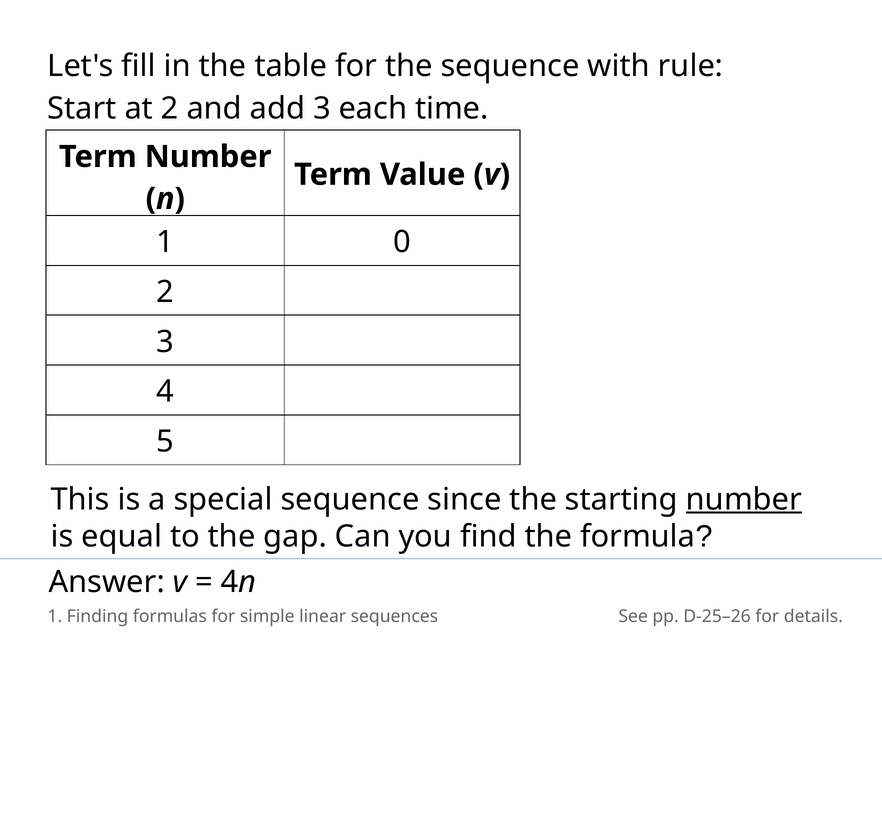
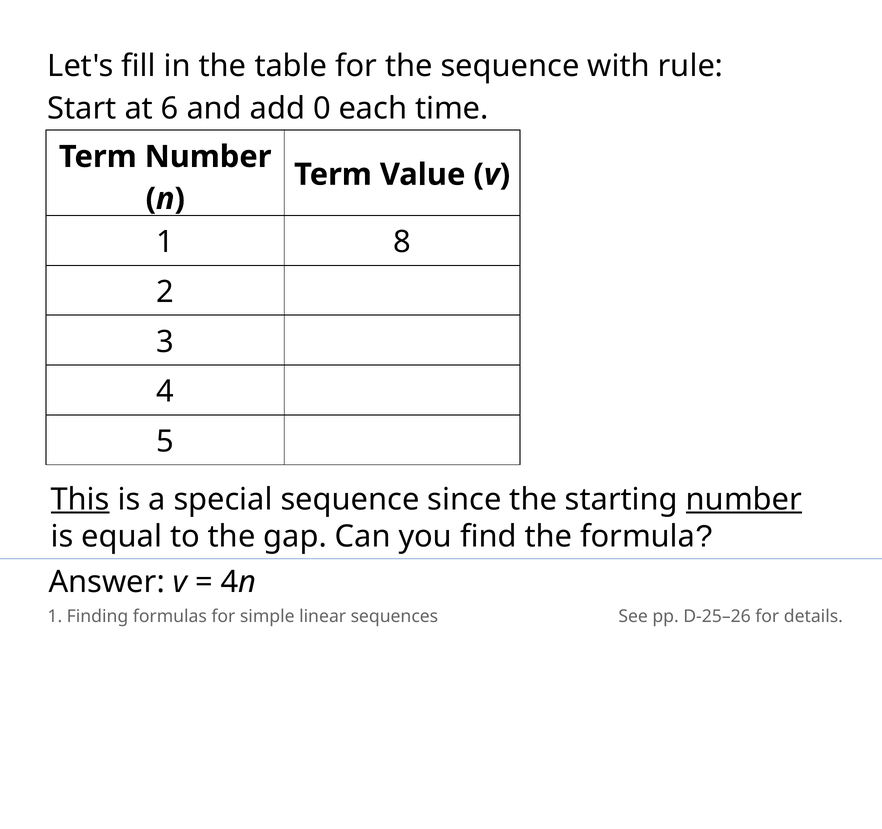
at 2: 2 -> 6
add 3: 3 -> 0
0: 0 -> 8
This underline: none -> present
